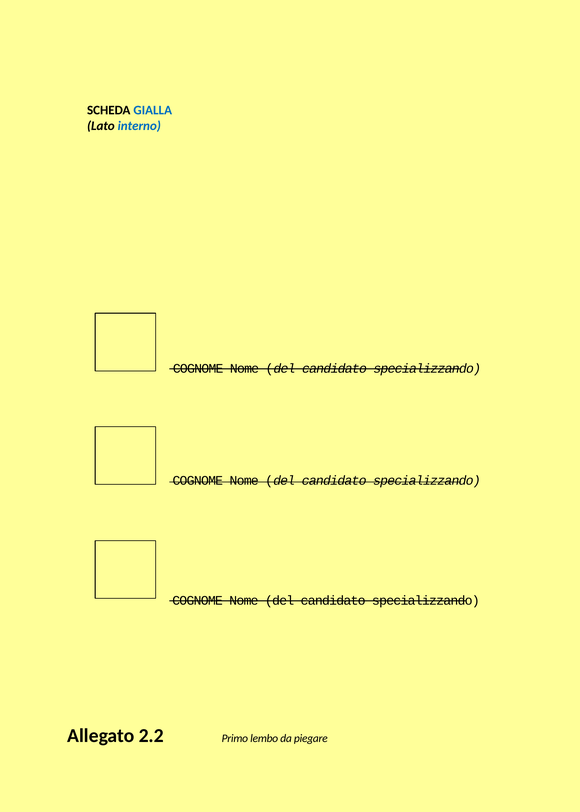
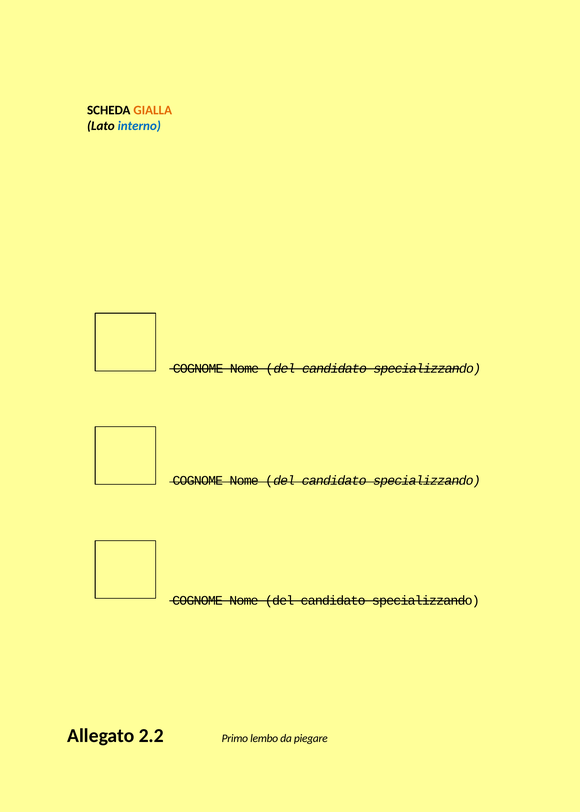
GIALLA colour: blue -> orange
